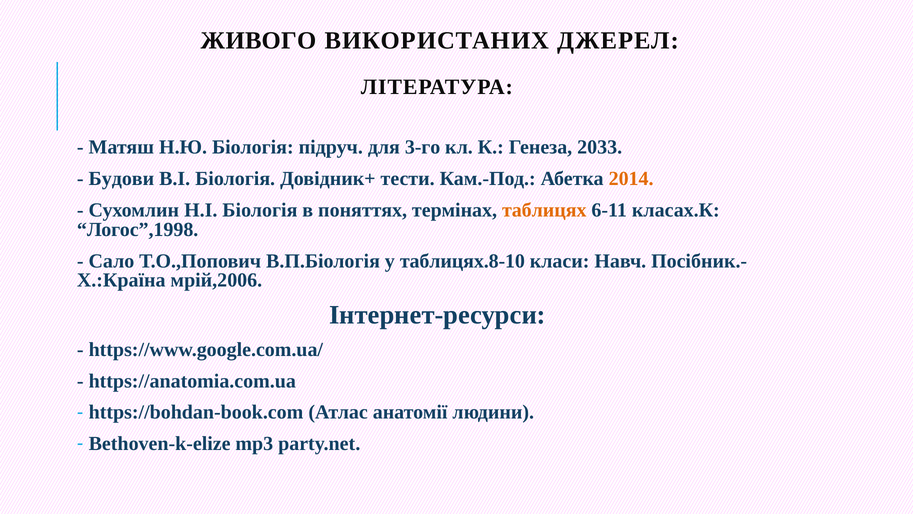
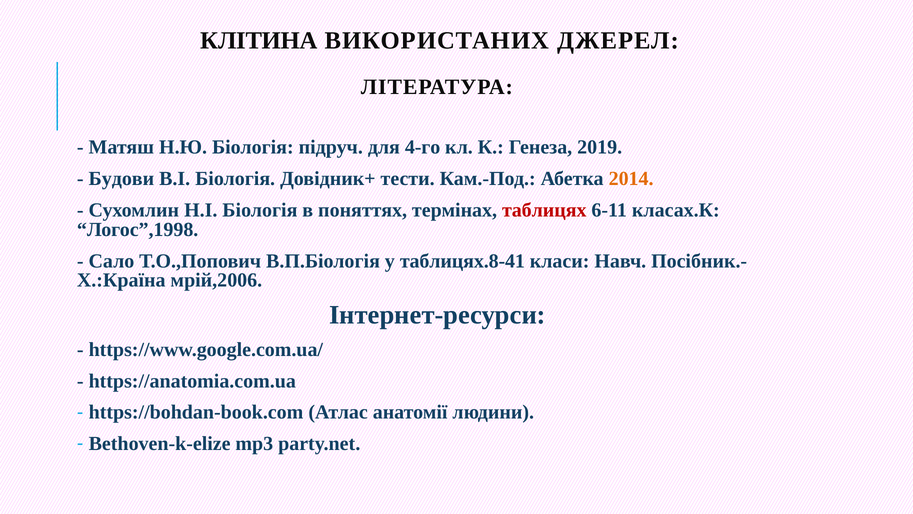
ЖИВОГО: ЖИВОГО -> КЛІТИНА
3-го: 3-го -> 4-го
2033: 2033 -> 2019
таблицях colour: orange -> red
таблицях.8-10: таблицях.8-10 -> таблицях.8-41
